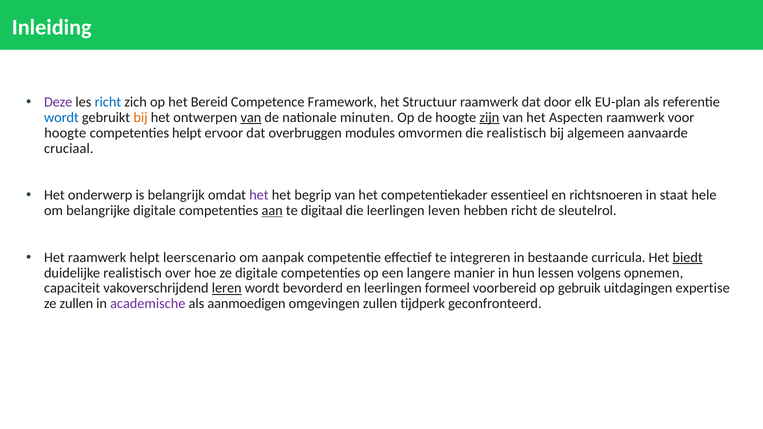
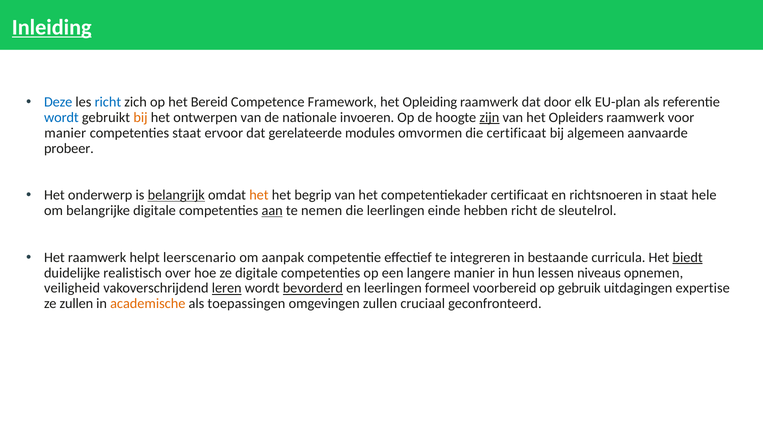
Inleiding underline: none -> present
Deze colour: purple -> blue
Structuur: Structuur -> Opleiding
van at (251, 118) underline: present -> none
minuten: minuten -> invoeren
Aspecten: Aspecten -> Opleiders
hoogte at (65, 133): hoogte -> manier
competenties helpt: helpt -> staat
overbruggen: overbruggen -> gerelateerde
die realistisch: realistisch -> certificaat
cruciaal: cruciaal -> probeer
belangrijk underline: none -> present
het at (259, 195) colour: purple -> orange
competentiekader essentieel: essentieel -> certificaat
digitaal: digitaal -> nemen
leven: leven -> einde
volgens: volgens -> niveaus
capaciteit: capaciteit -> veiligheid
bevorderd underline: none -> present
academische colour: purple -> orange
aanmoedigen: aanmoedigen -> toepassingen
tijdperk: tijdperk -> cruciaal
